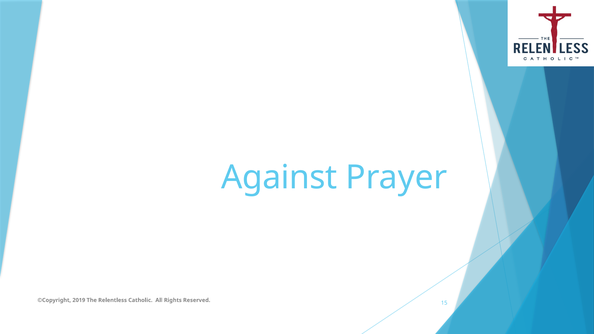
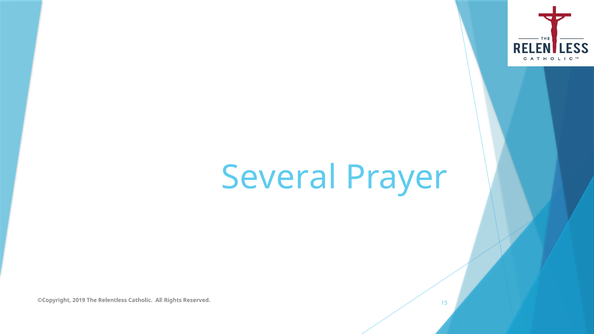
Against: Against -> Several
